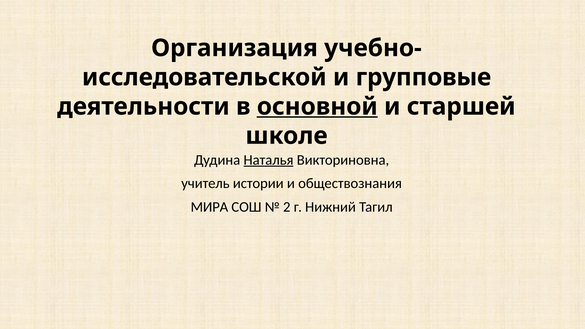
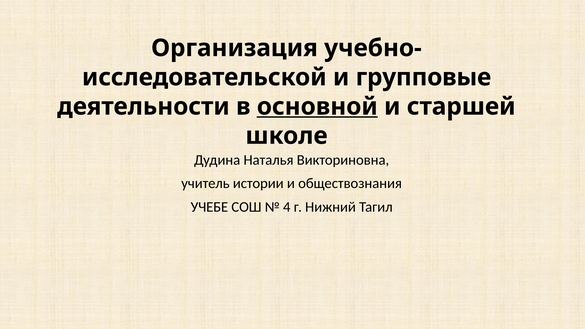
Наталья underline: present -> none
МИРА: МИРА -> УЧЕБЕ
2: 2 -> 4
